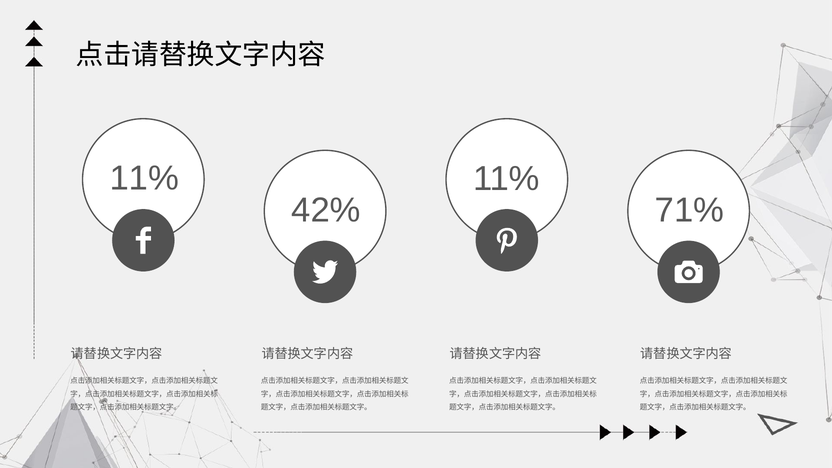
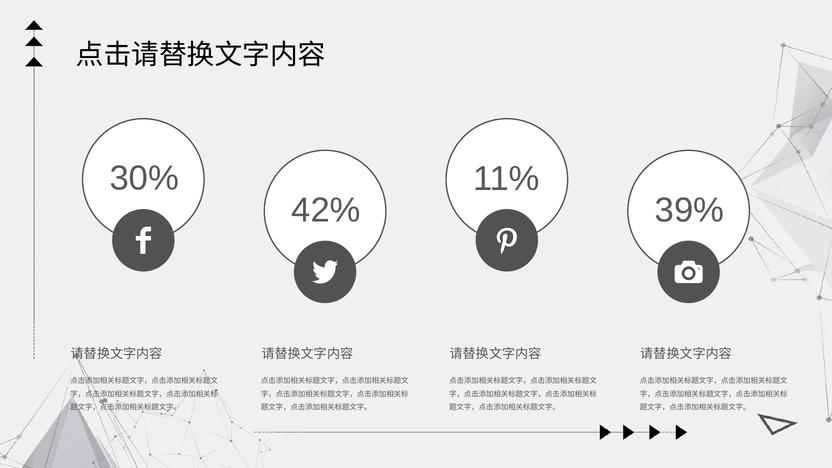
11% at (144, 178): 11% -> 30%
71%: 71% -> 39%
